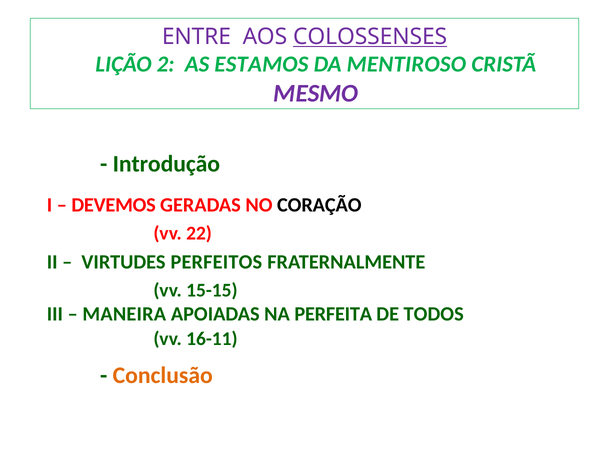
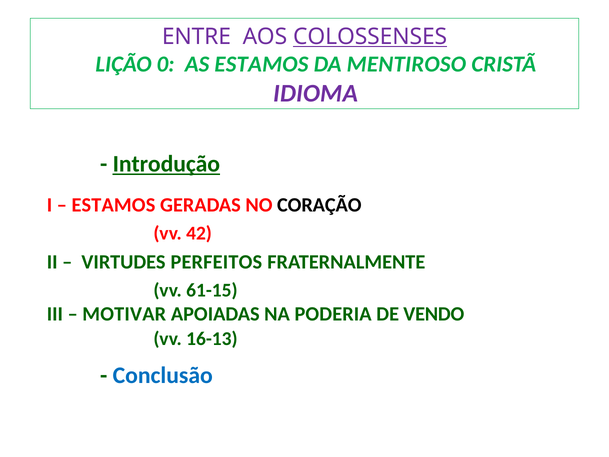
2: 2 -> 0
MESMO: MESMO -> IDIOMA
Introdução underline: none -> present
DEVEMOS at (114, 205): DEVEMOS -> ESTAMOS
22: 22 -> 42
15-15: 15-15 -> 61-15
MANEIRA: MANEIRA -> MOTIVAR
PERFEITA: PERFEITA -> PODERIA
TODOS: TODOS -> VENDO
16-11: 16-11 -> 16-13
Conclusão colour: orange -> blue
